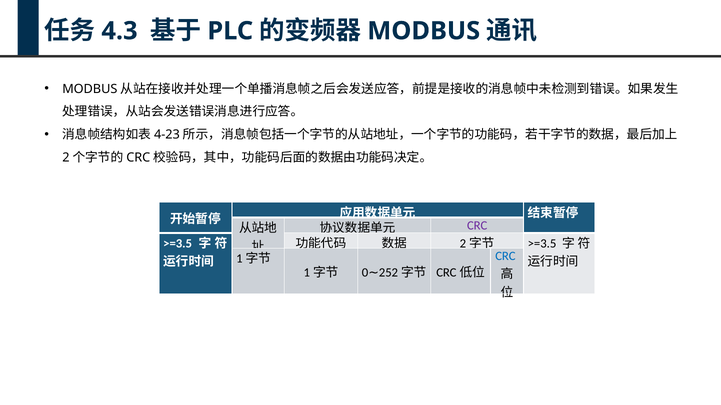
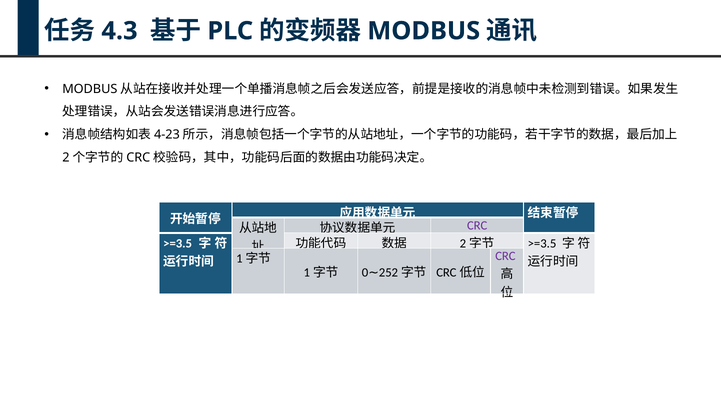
CRC at (505, 256) colour: blue -> purple
